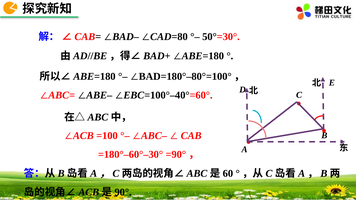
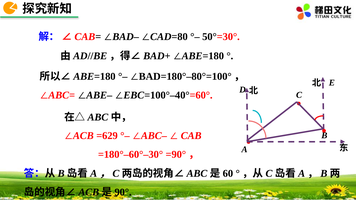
=100: =100 -> =629
